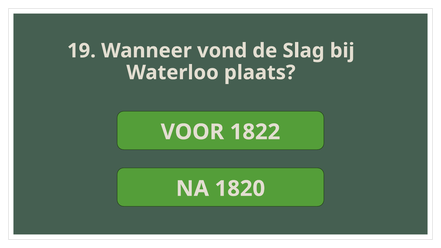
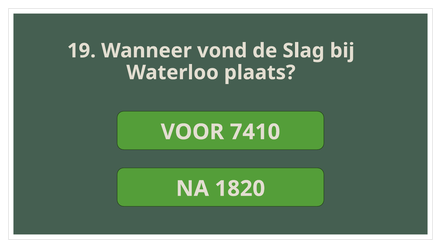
1822: 1822 -> 7410
